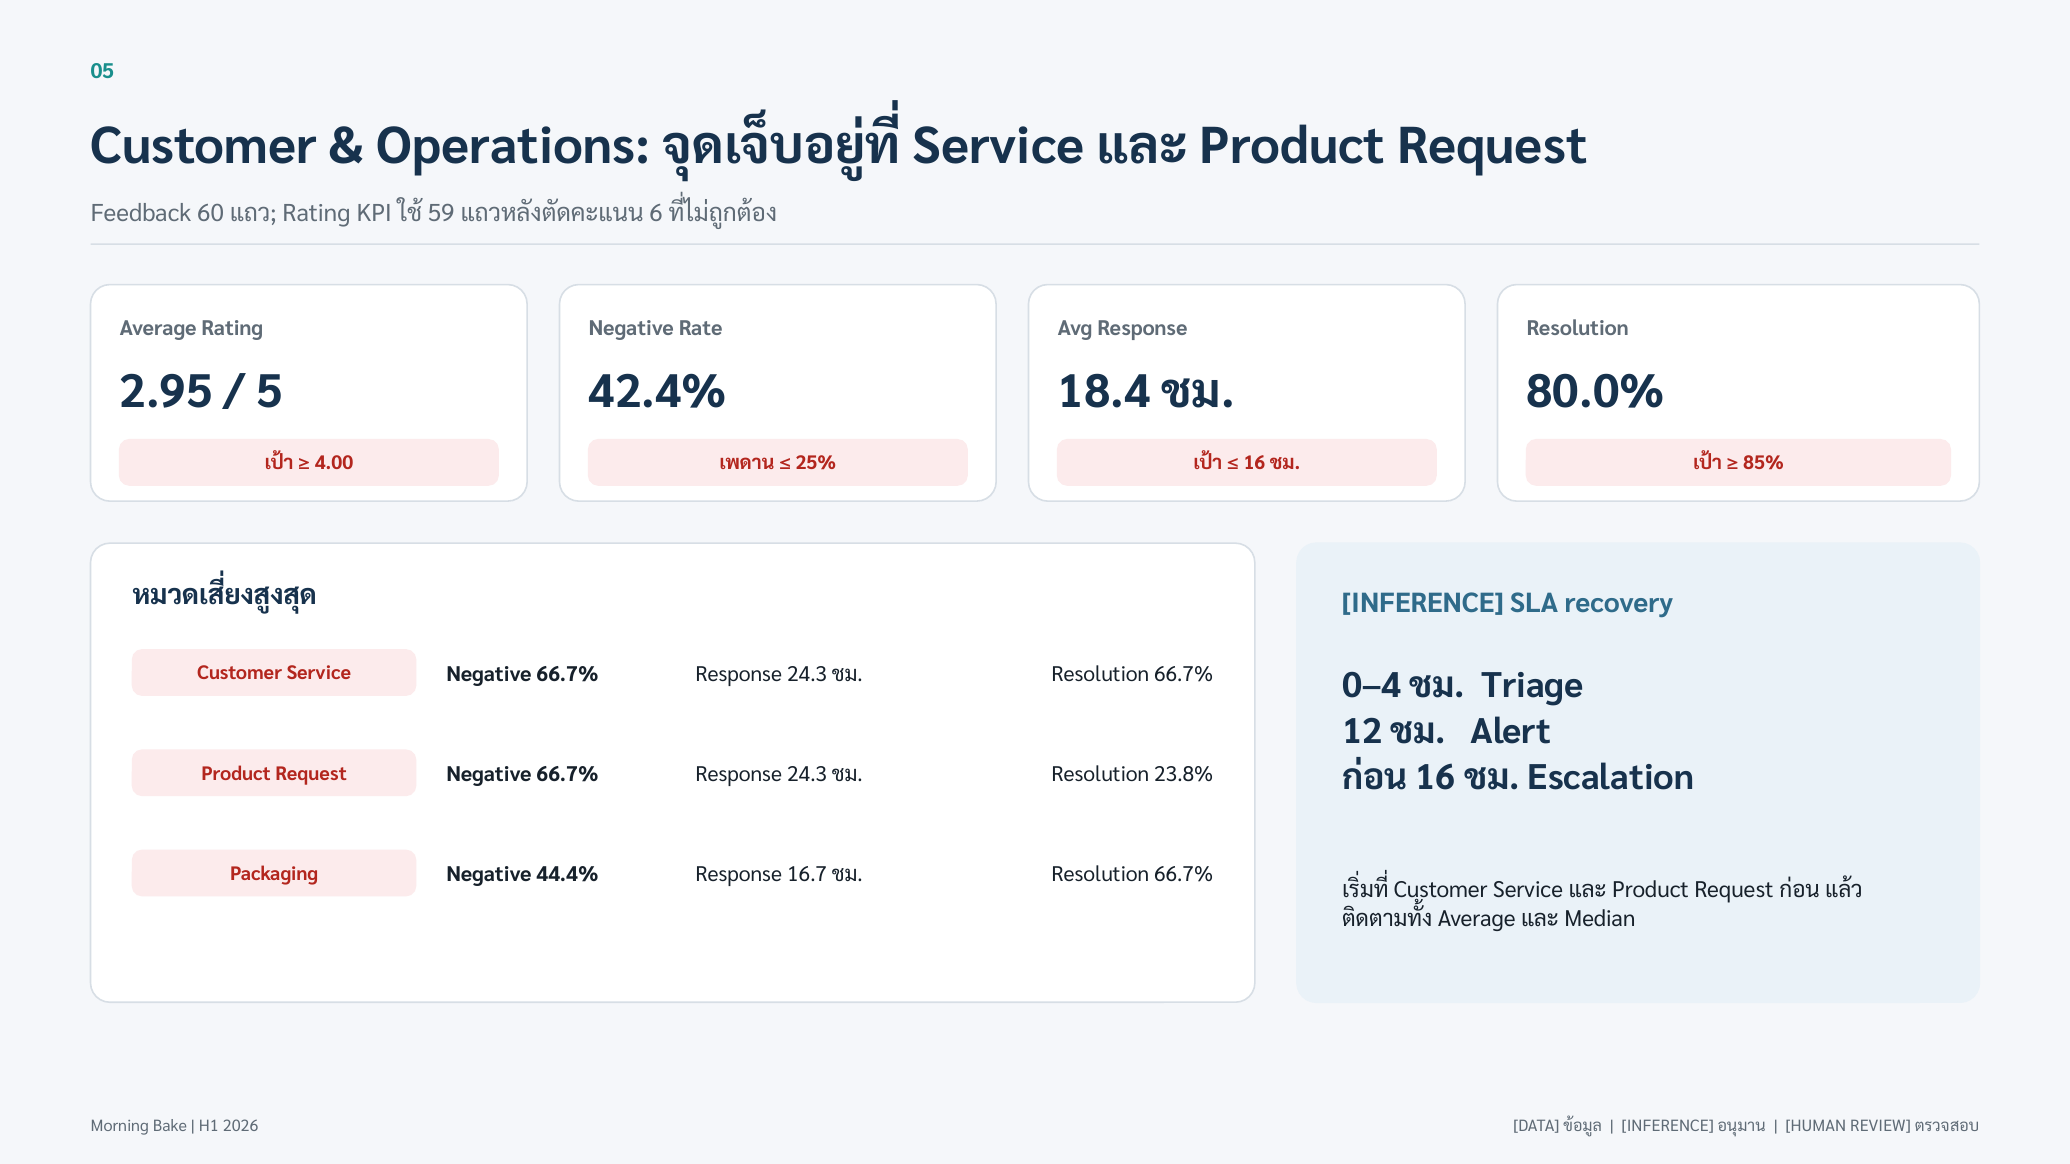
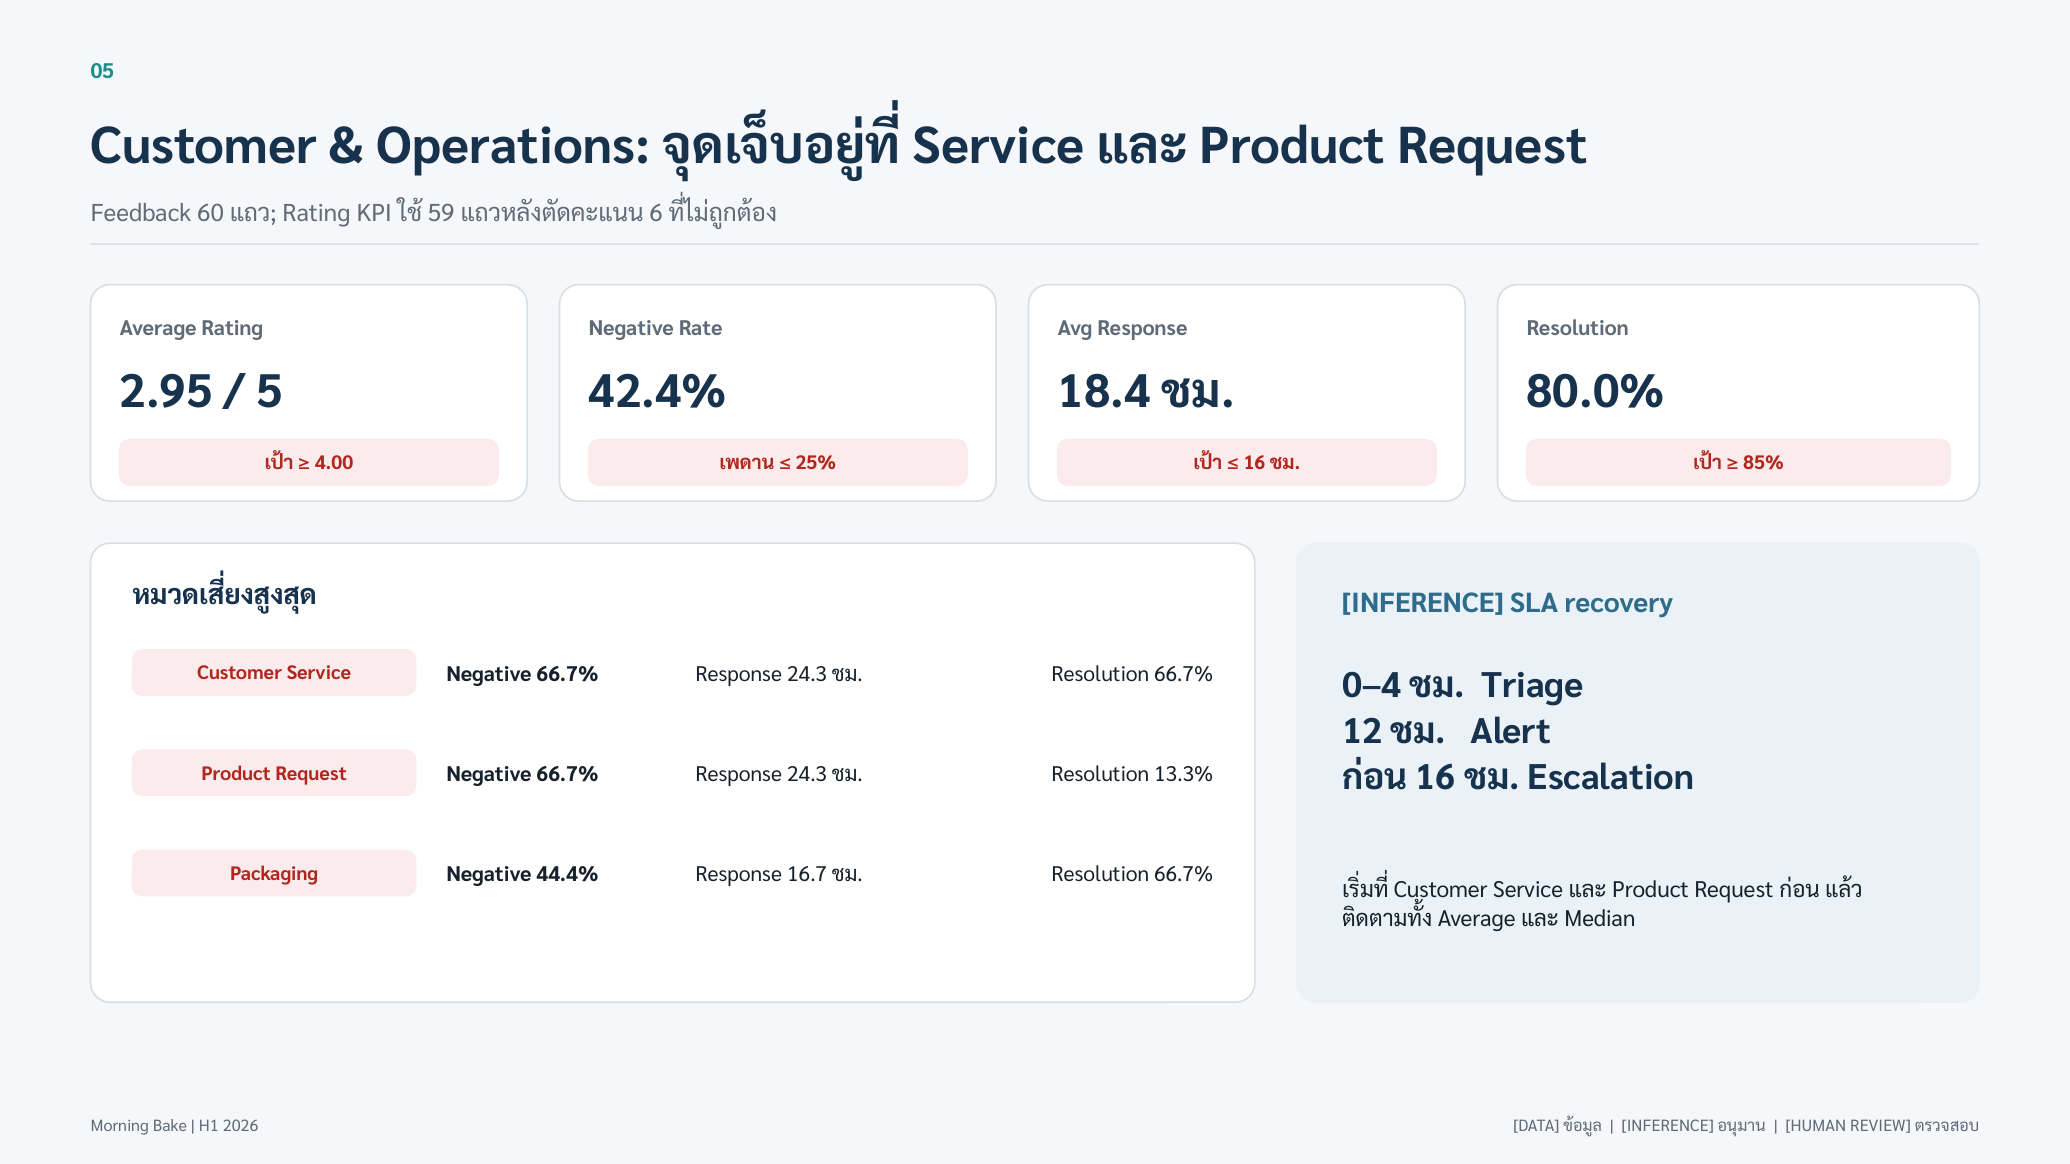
23.8%: 23.8% -> 13.3%
